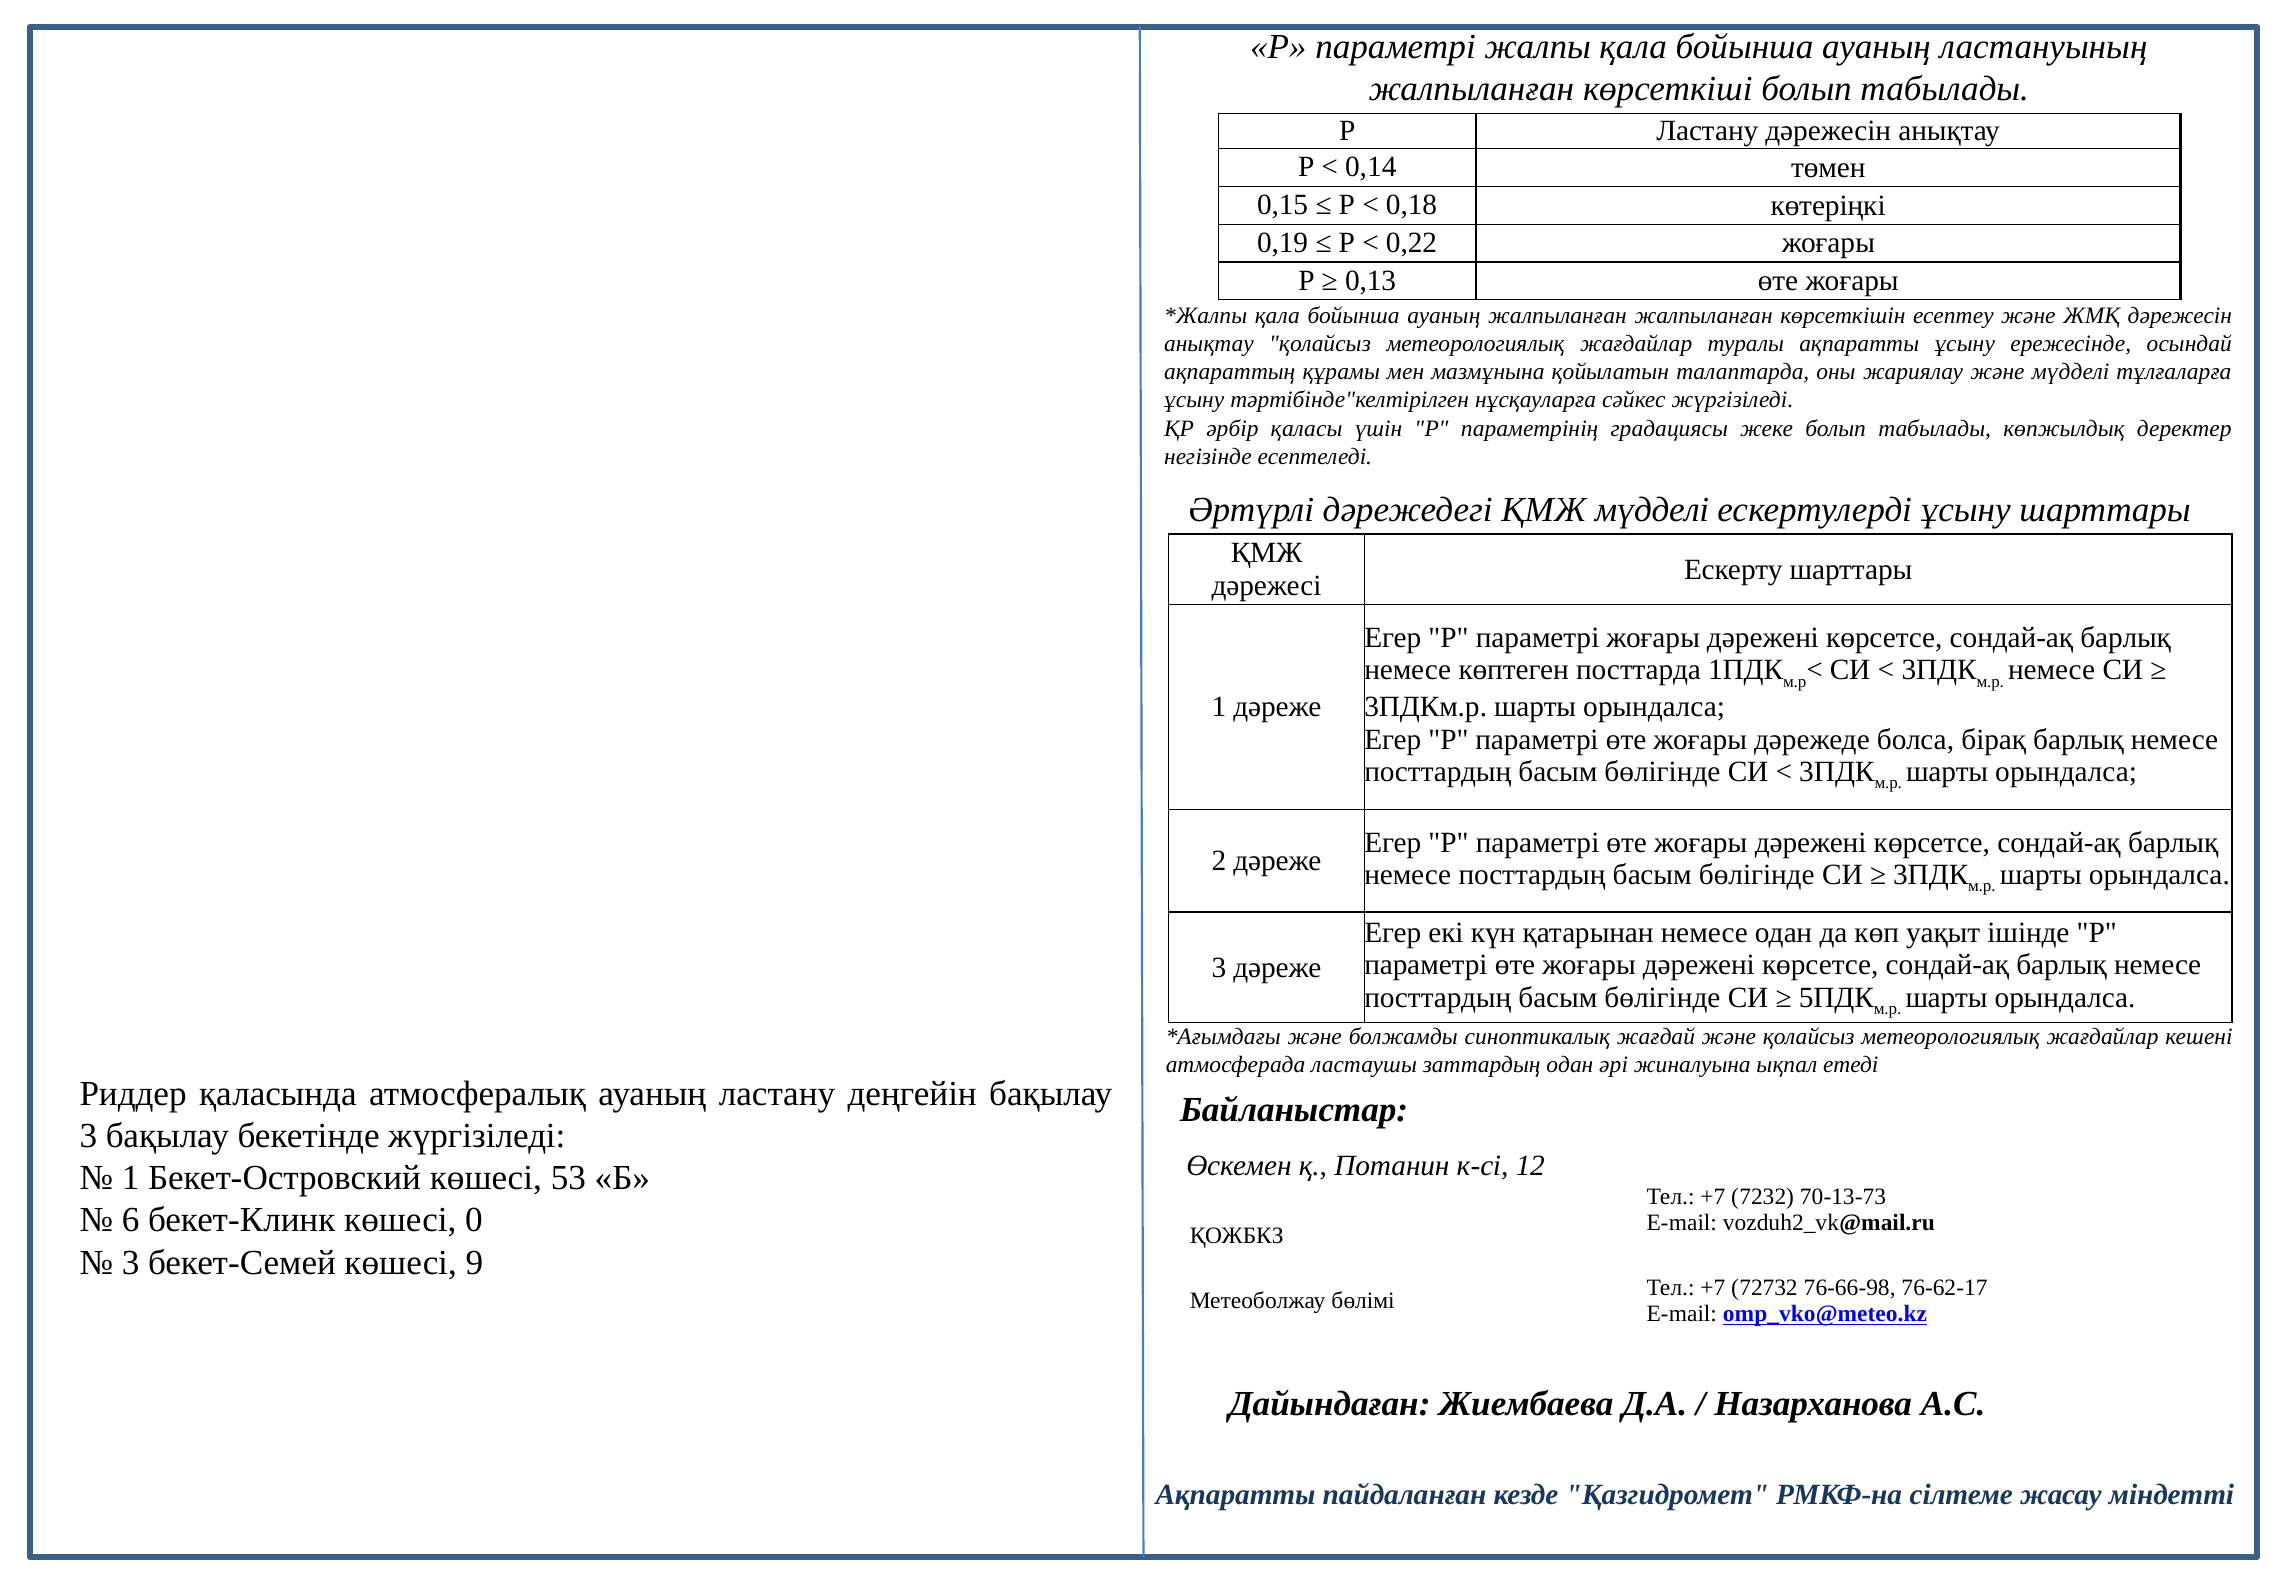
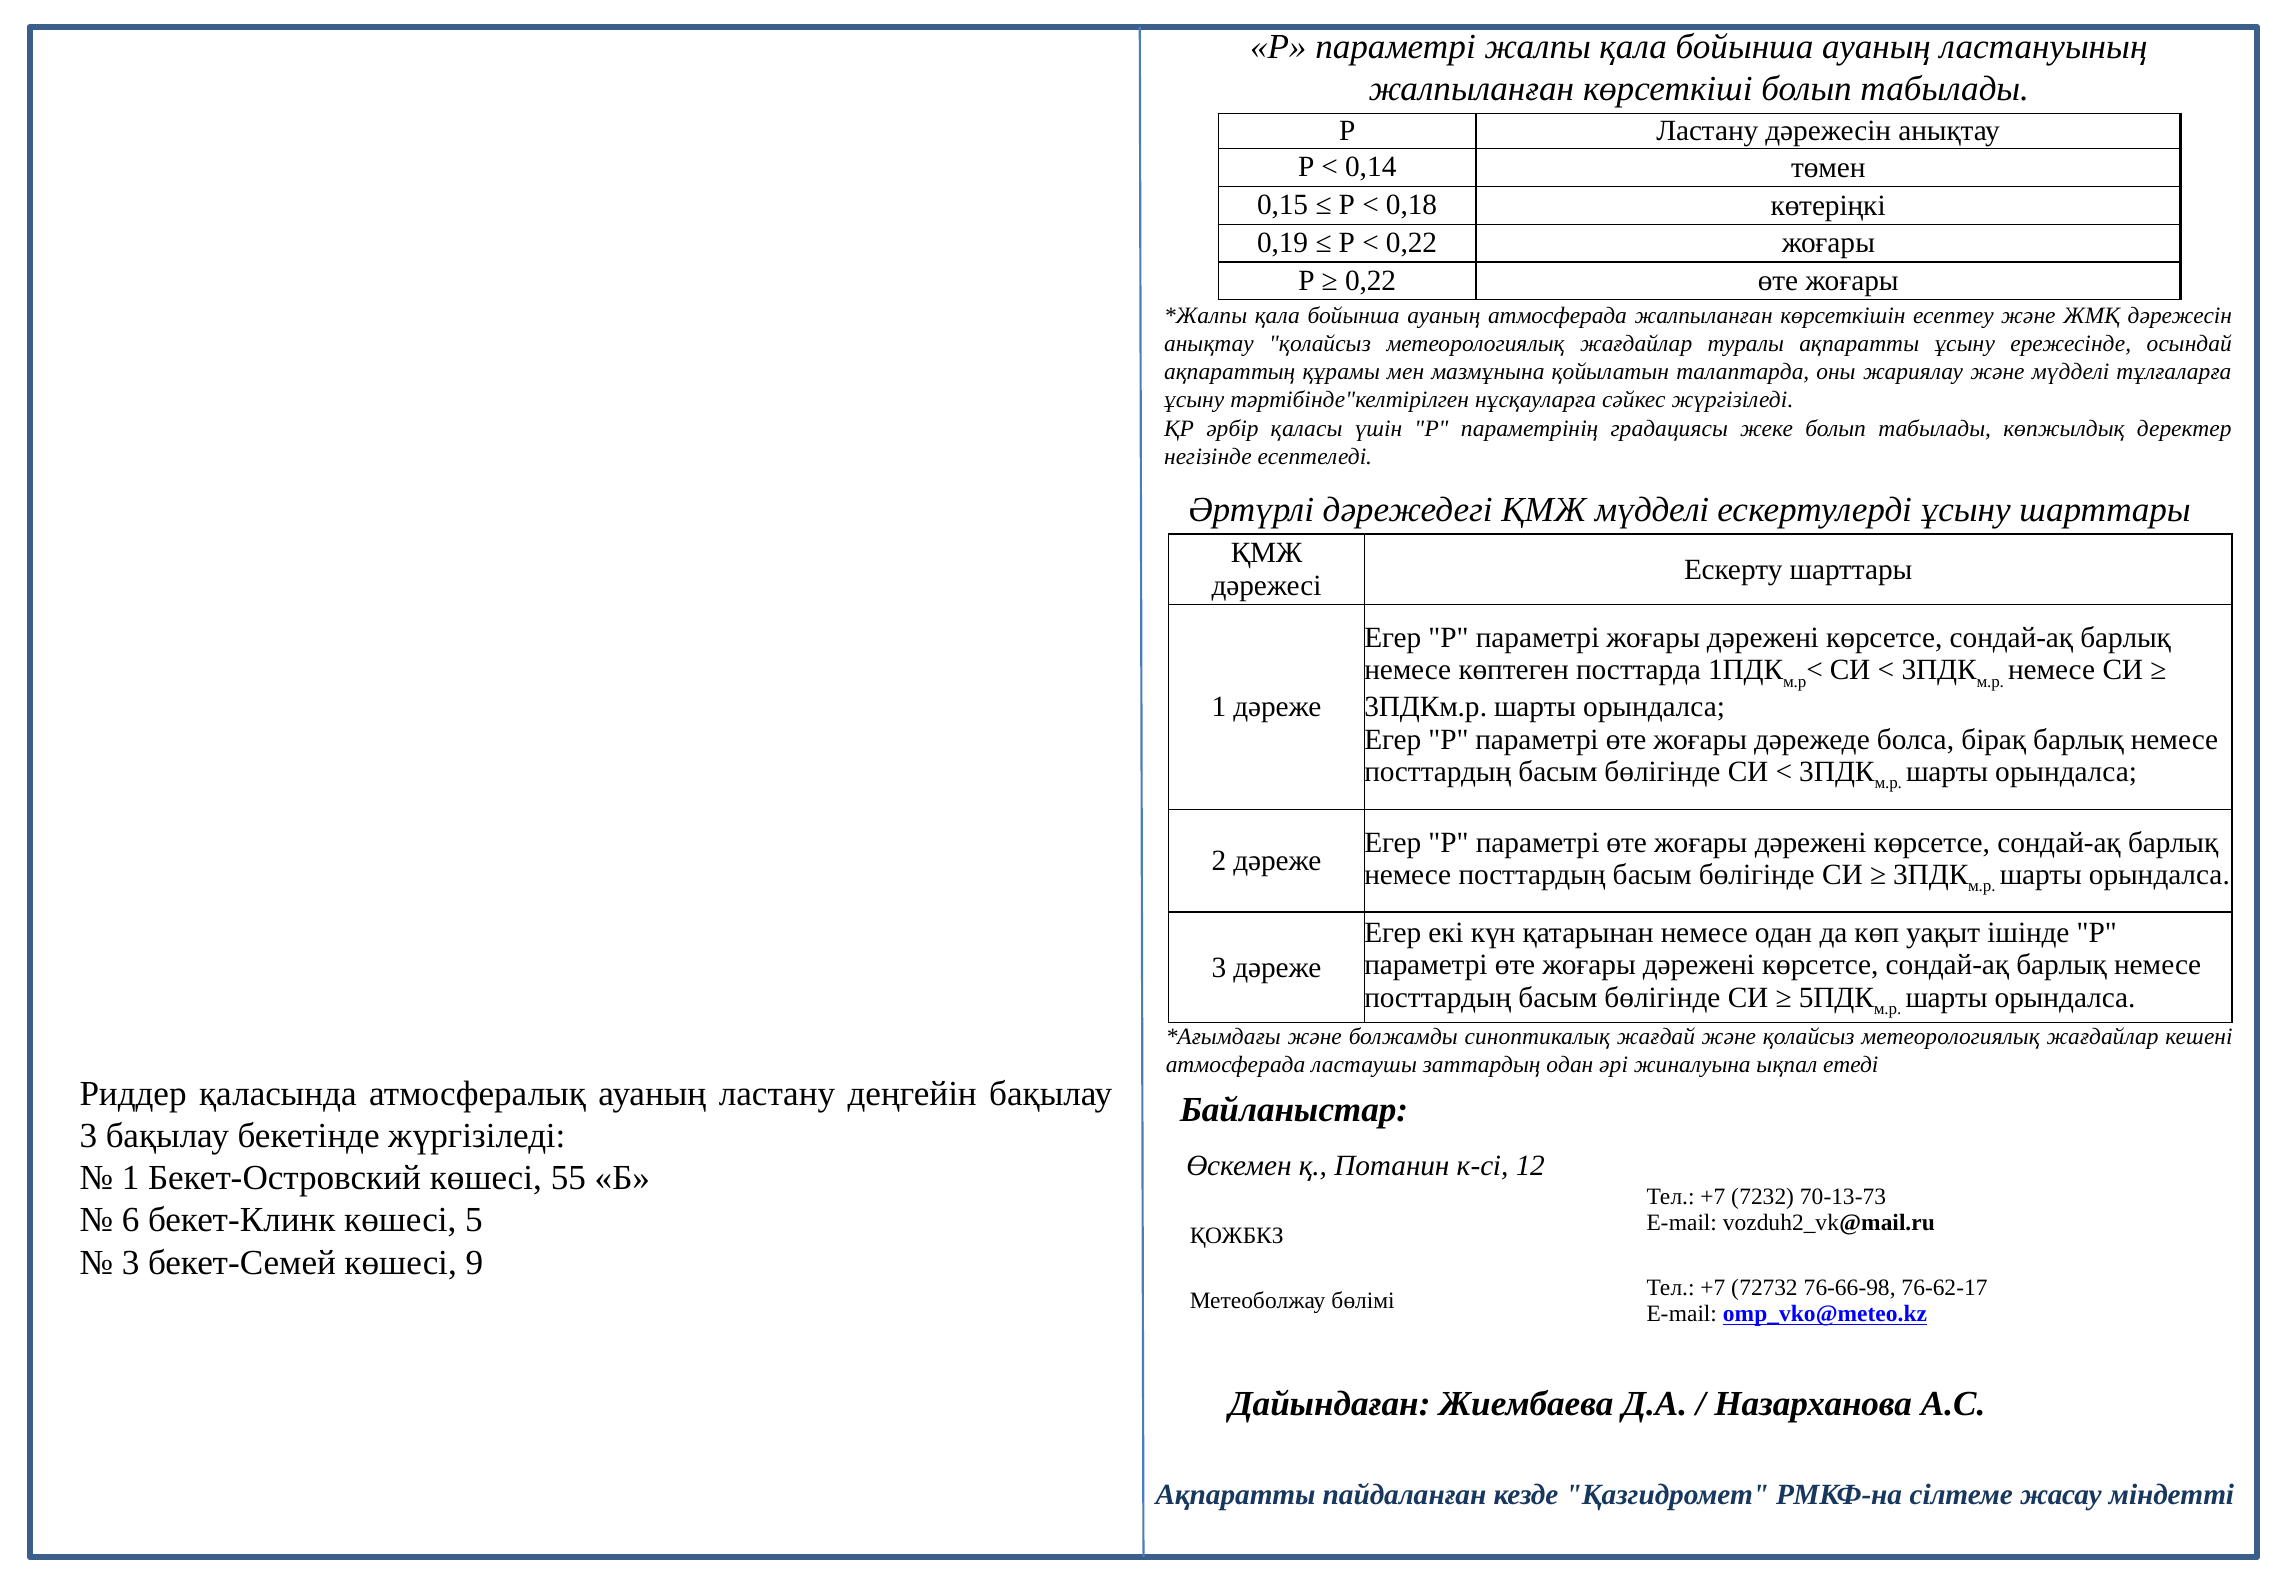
0,13 at (1371, 280): 0,13 -> 0,22
ауаның жалпыланған: жалпыланған -> атмосферада
53: 53 -> 55
0: 0 -> 5
